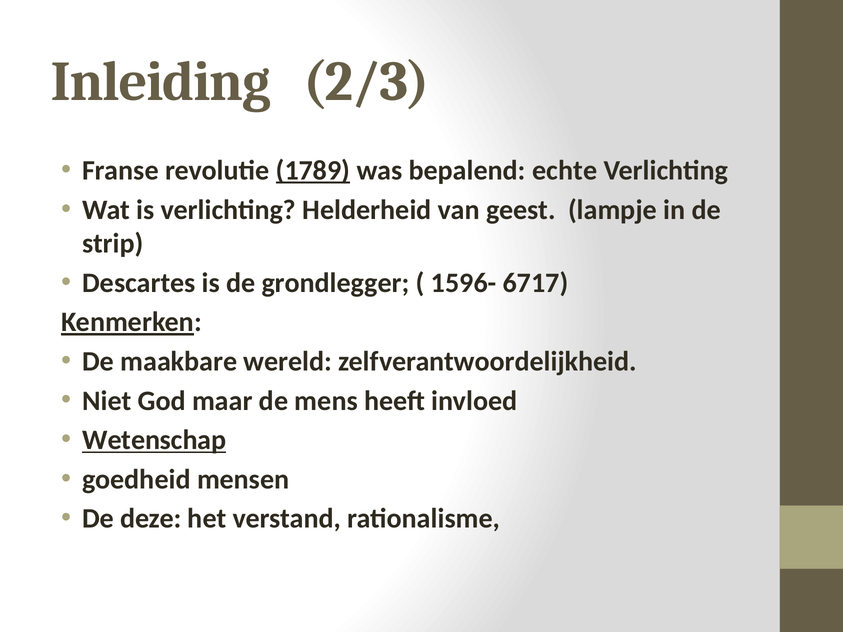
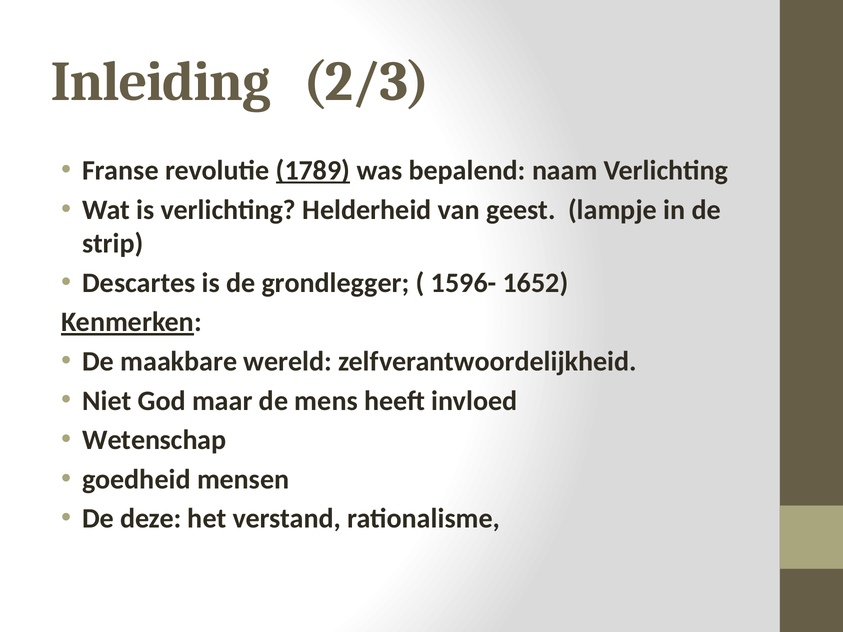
echte: echte -> naam
6717: 6717 -> 1652
Wetenschap underline: present -> none
